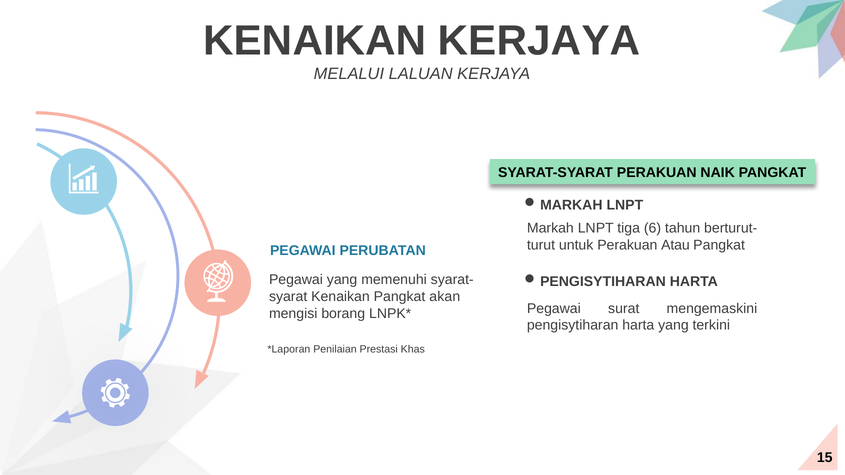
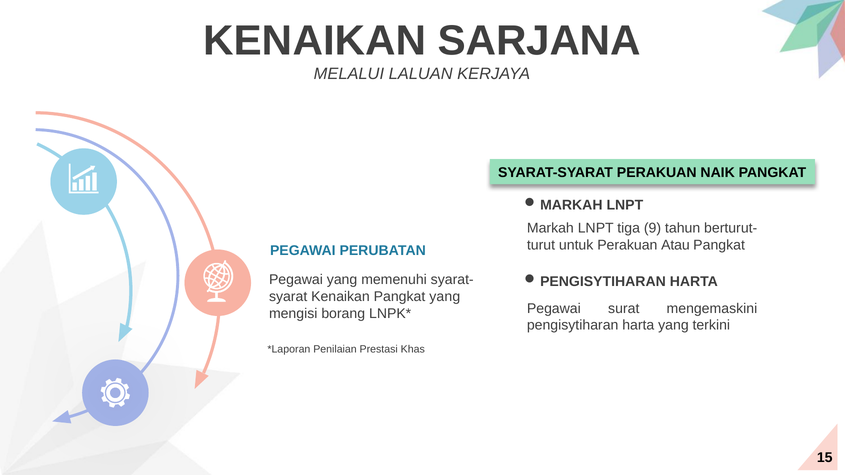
KENAIKAN KERJAYA: KERJAYA -> SARJANA
6: 6 -> 9
Pangkat akan: akan -> yang
